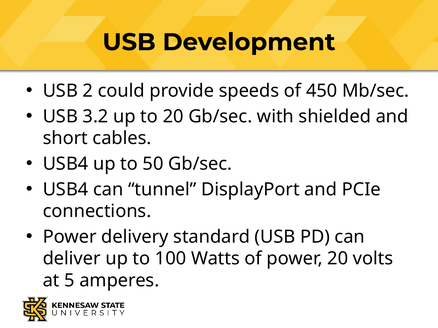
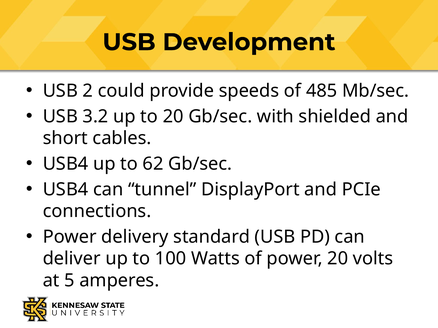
450: 450 -> 485
50: 50 -> 62
